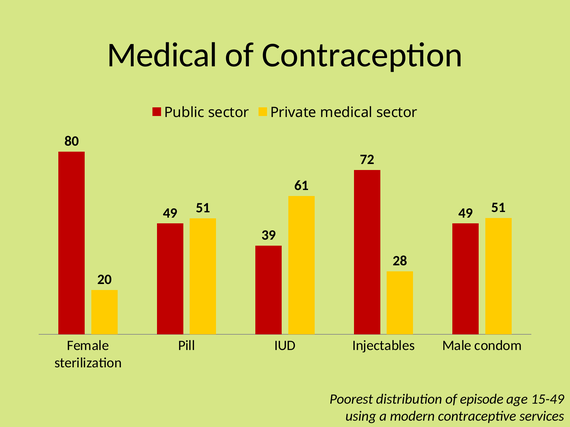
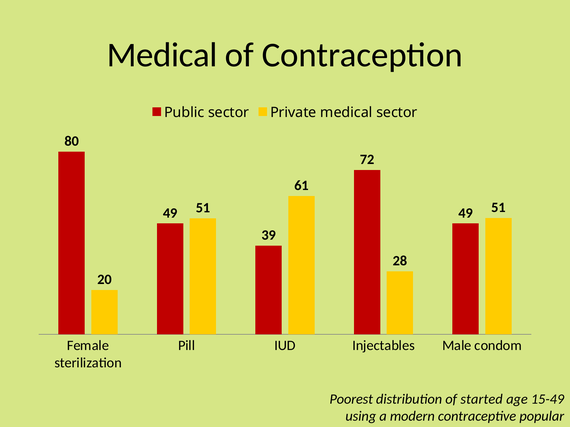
episode: episode -> started
services: services -> popular
